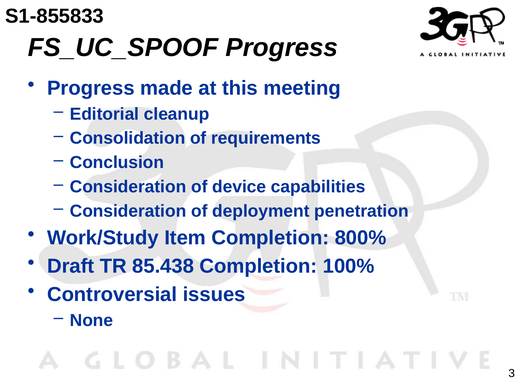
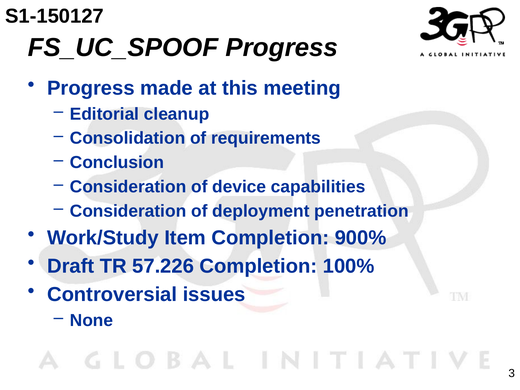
S1-855833: S1-855833 -> S1-150127
800%: 800% -> 900%
85.438: 85.438 -> 57.226
